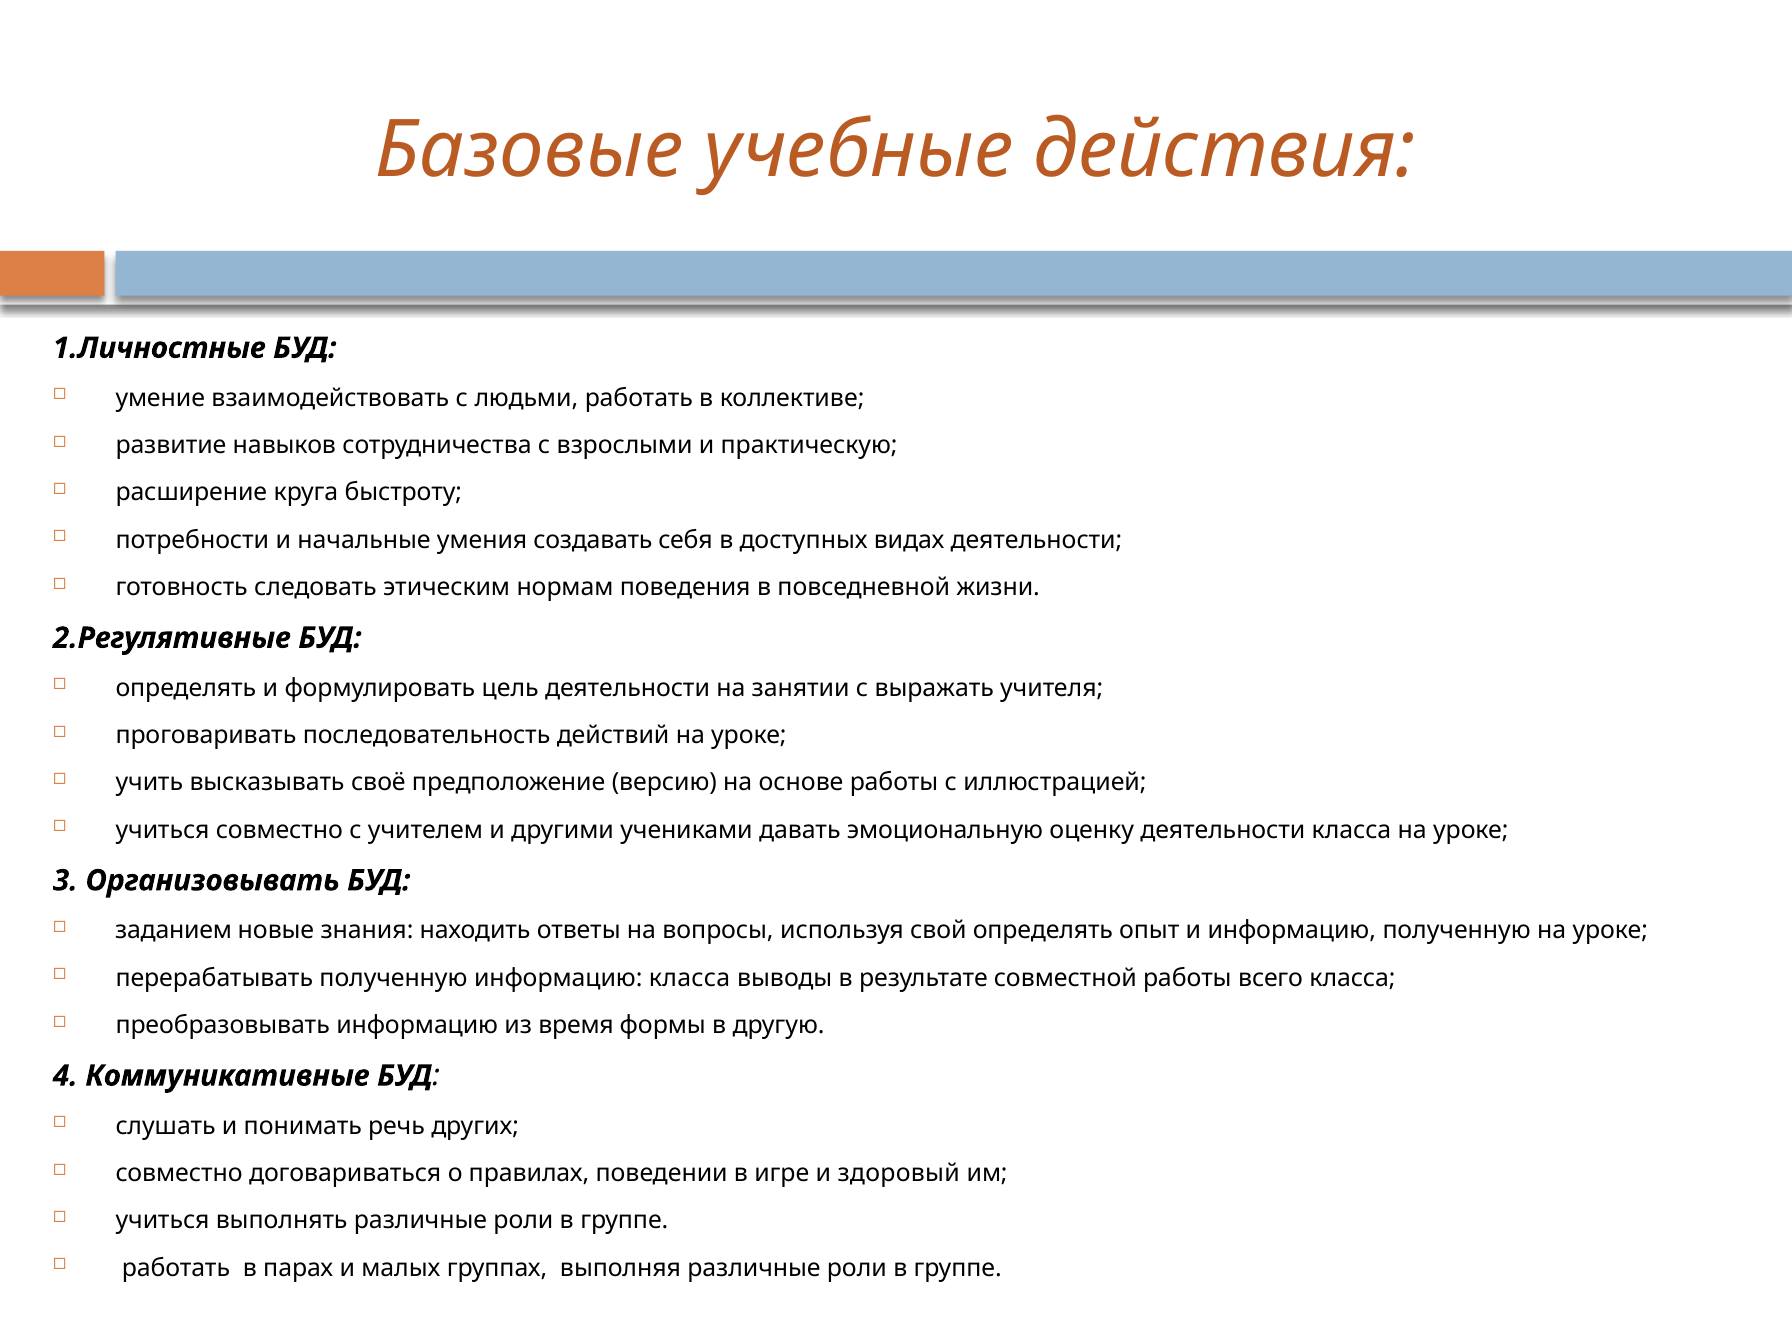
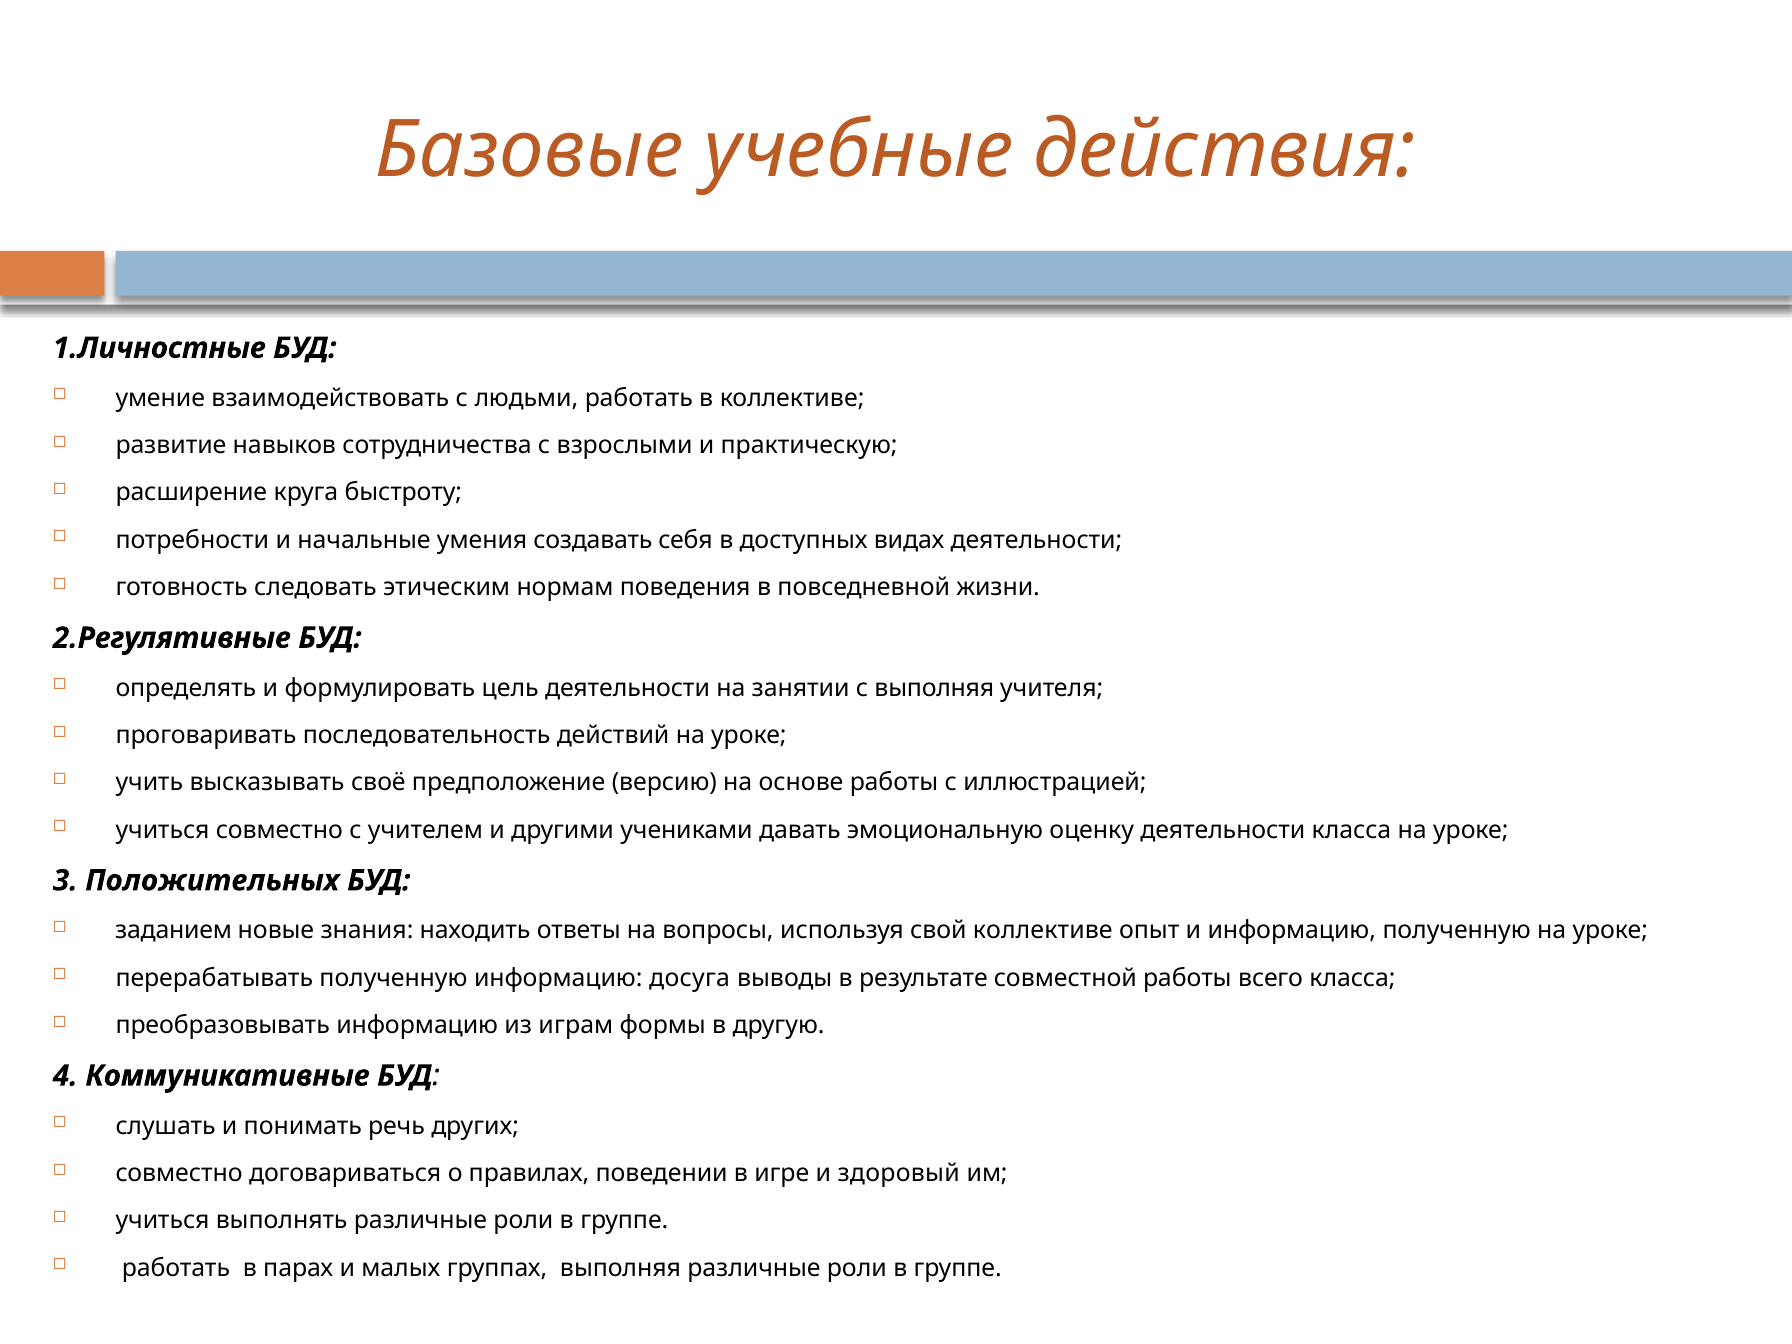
с выражать: выражать -> выполняя
Организовывать: Организовывать -> Положительных
свой определять: определять -> коллективе
информацию класса: класса -> досуга
время: время -> играм
